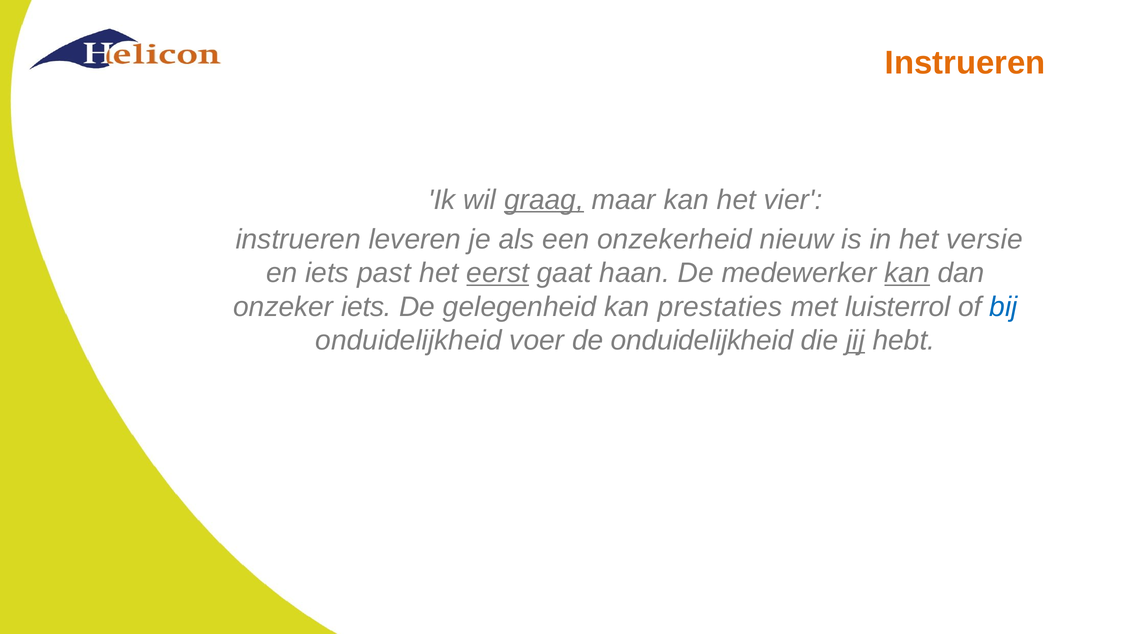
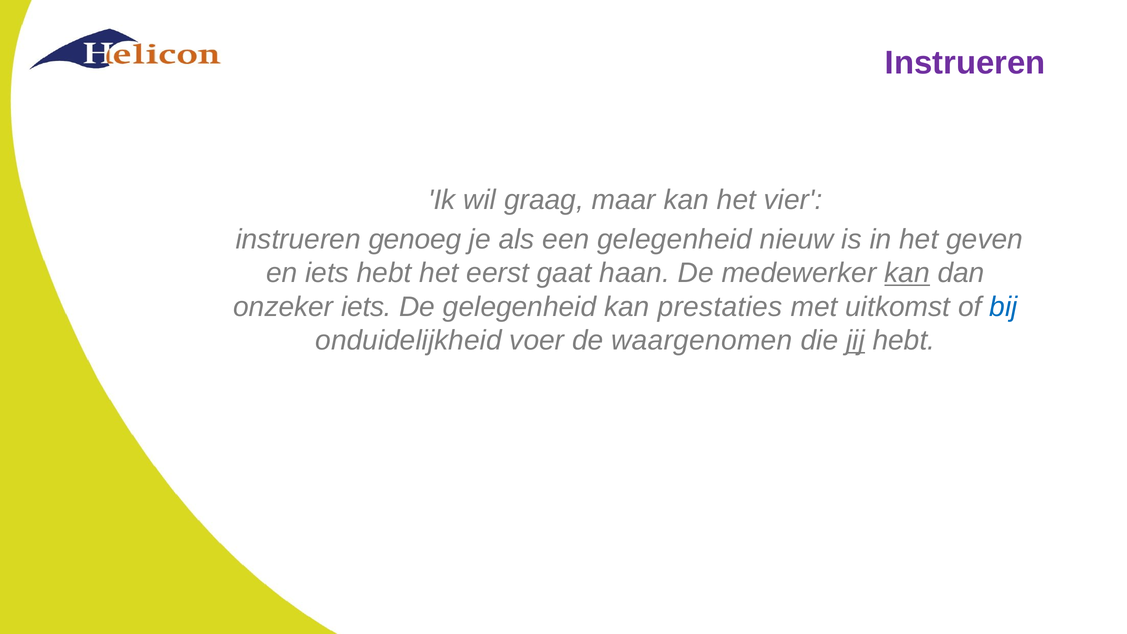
Instrueren at (965, 63) colour: orange -> purple
graag underline: present -> none
leveren: leveren -> genoeg
een onzekerheid: onzekerheid -> gelegenheid
versie: versie -> geven
iets past: past -> hebt
eerst underline: present -> none
luisterrol: luisterrol -> uitkomst
de onduidelijkheid: onduidelijkheid -> waargenomen
